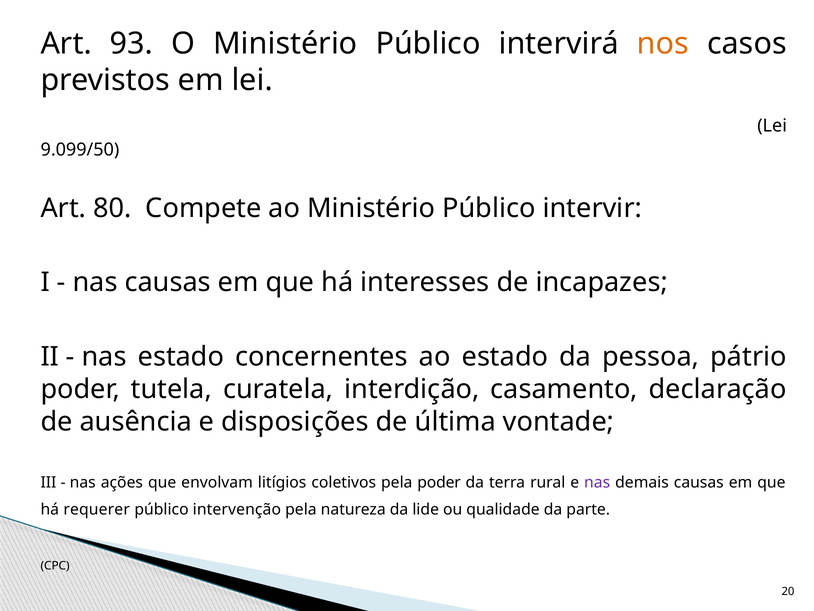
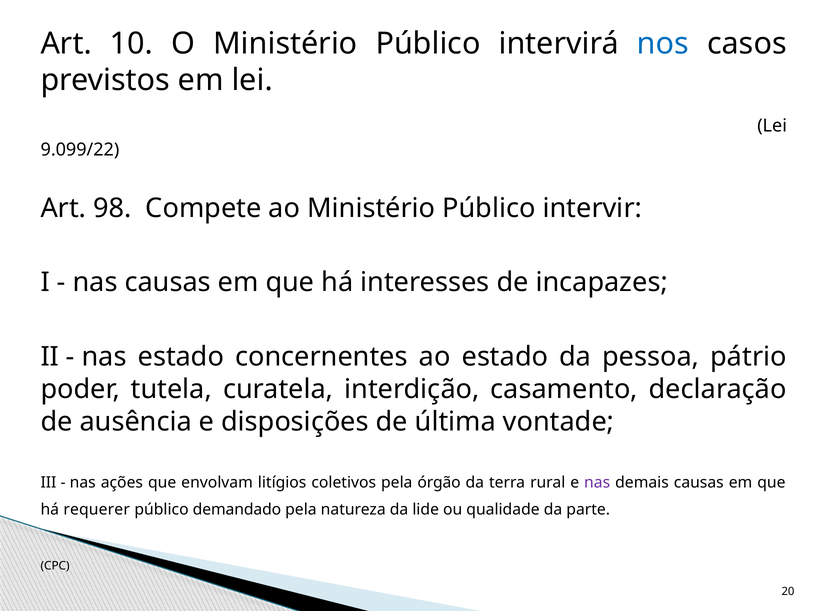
93: 93 -> 10
nos colour: orange -> blue
9.099/50: 9.099/50 -> 9.099/22
80: 80 -> 98
pela poder: poder -> órgão
intervenção: intervenção -> demandado
